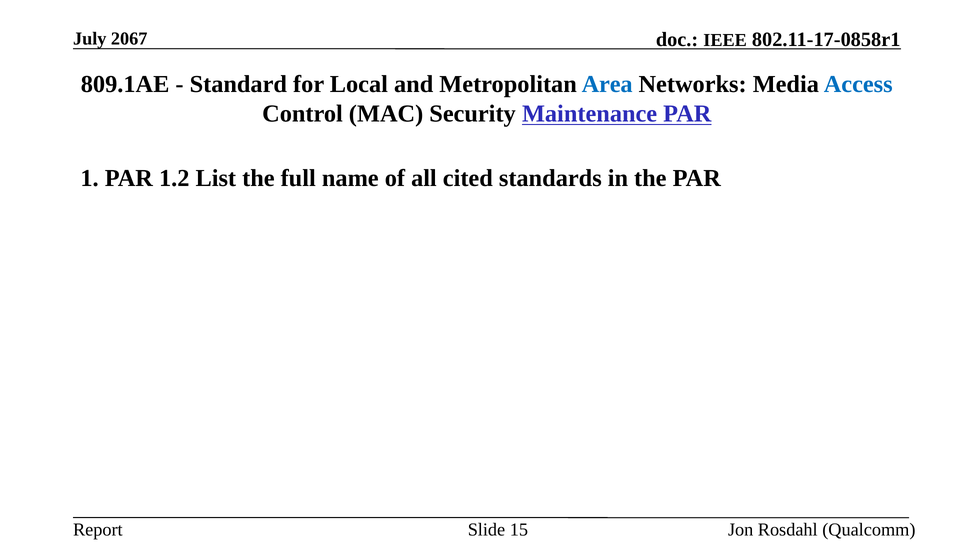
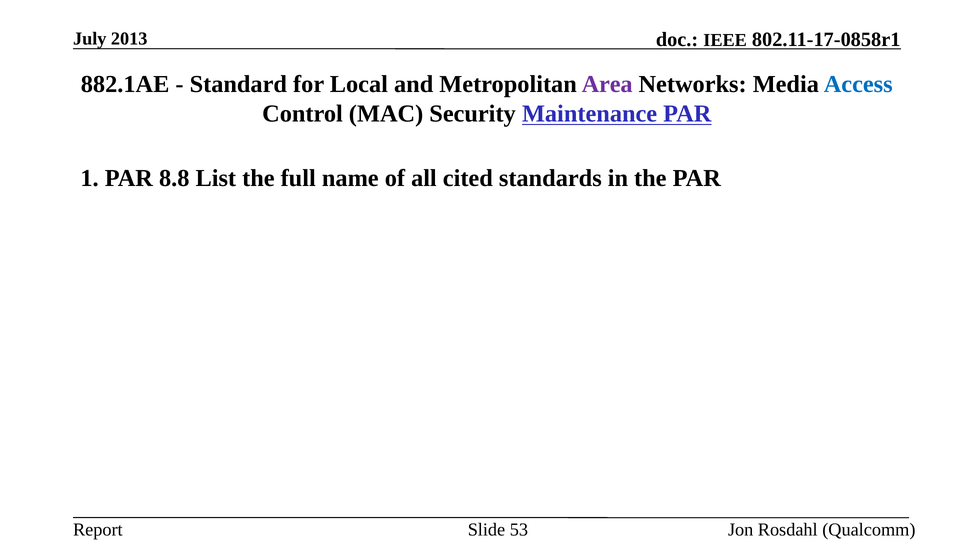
2067: 2067 -> 2013
809.1AE: 809.1AE -> 882.1AE
Area colour: blue -> purple
1.2: 1.2 -> 8.8
15: 15 -> 53
